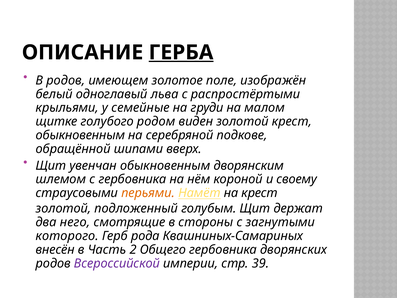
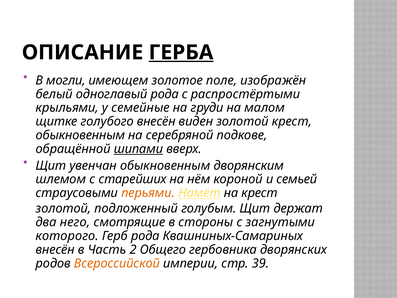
В родов: родов -> могли
одноглавый льва: льва -> рода
голубого родом: родом -> внесён
шипами underline: none -> present
с гербовника: гербовника -> старейших
своему: своему -> семьей
Всероссийской colour: purple -> orange
